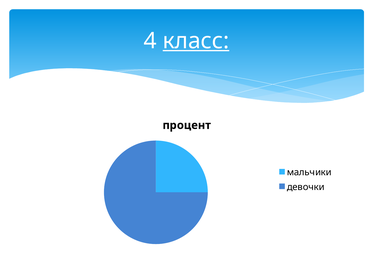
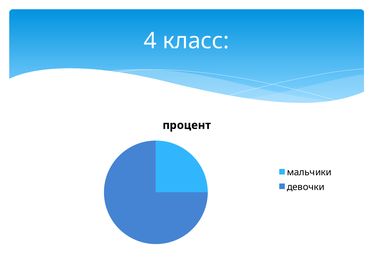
класс underline: present -> none
